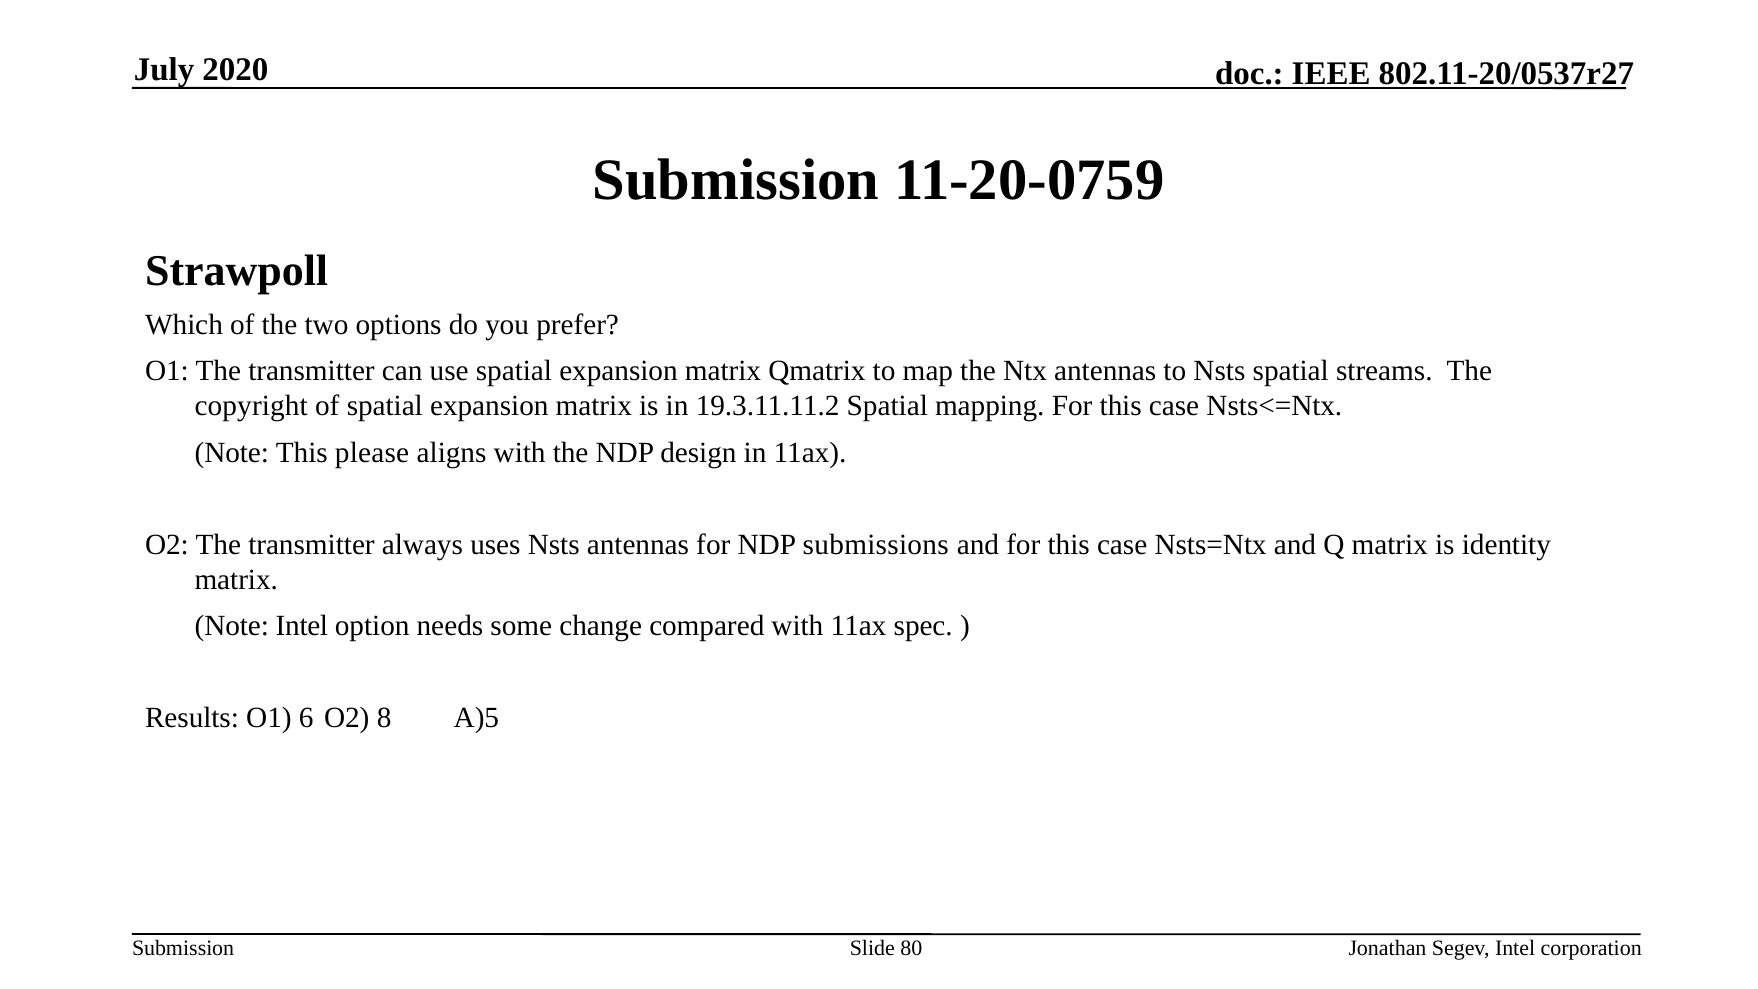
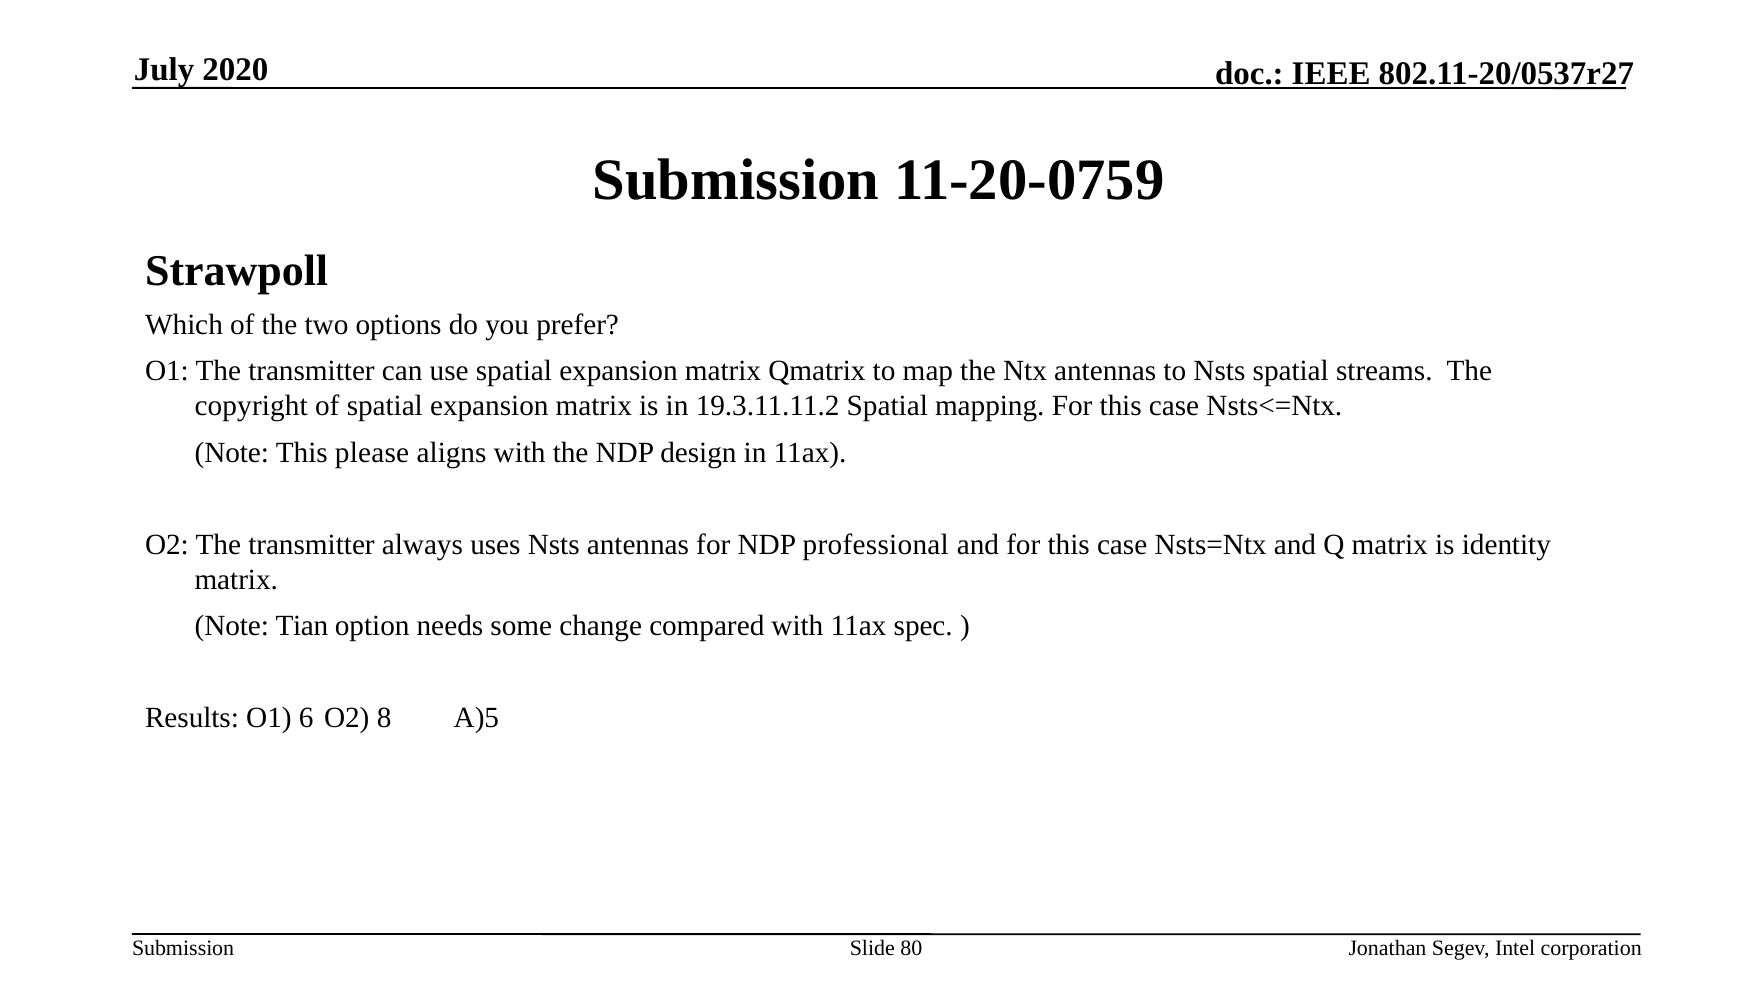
submissions: submissions -> professional
Note Intel: Intel -> Tian
